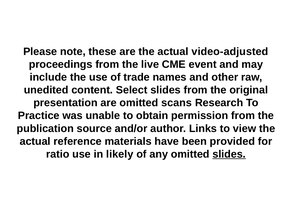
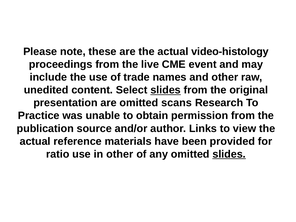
video-adjusted: video-adjusted -> video-histology
slides at (166, 90) underline: none -> present
in likely: likely -> other
